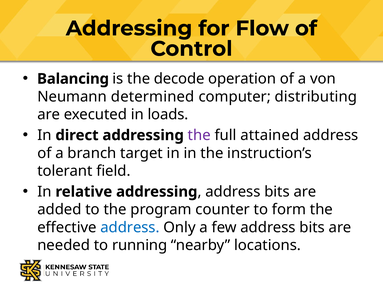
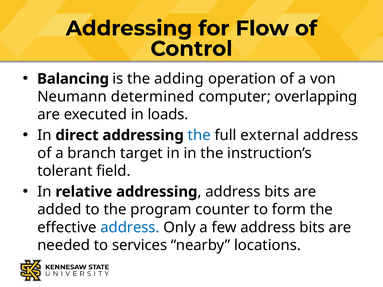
decode: decode -> adding
distributing: distributing -> overlapping
the at (199, 135) colour: purple -> blue
attained: attained -> external
running: running -> services
